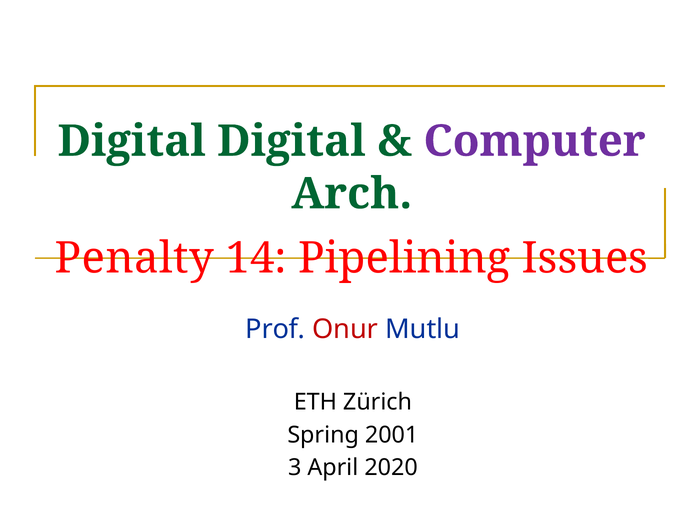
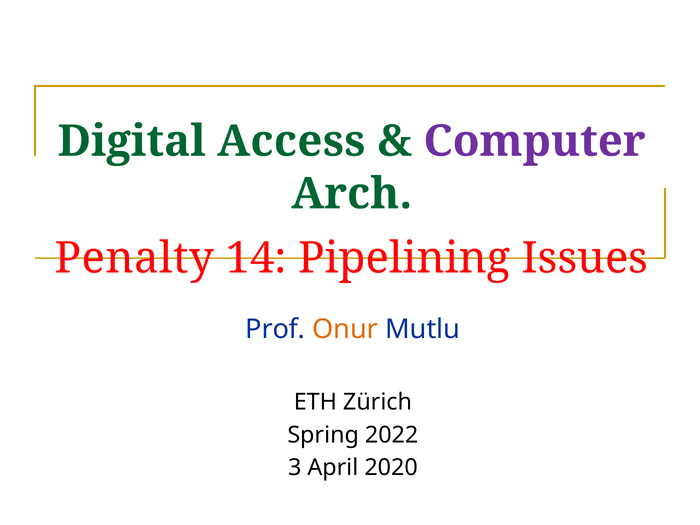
Digital Digital: Digital -> Access
Onur colour: red -> orange
2001: 2001 -> 2022
